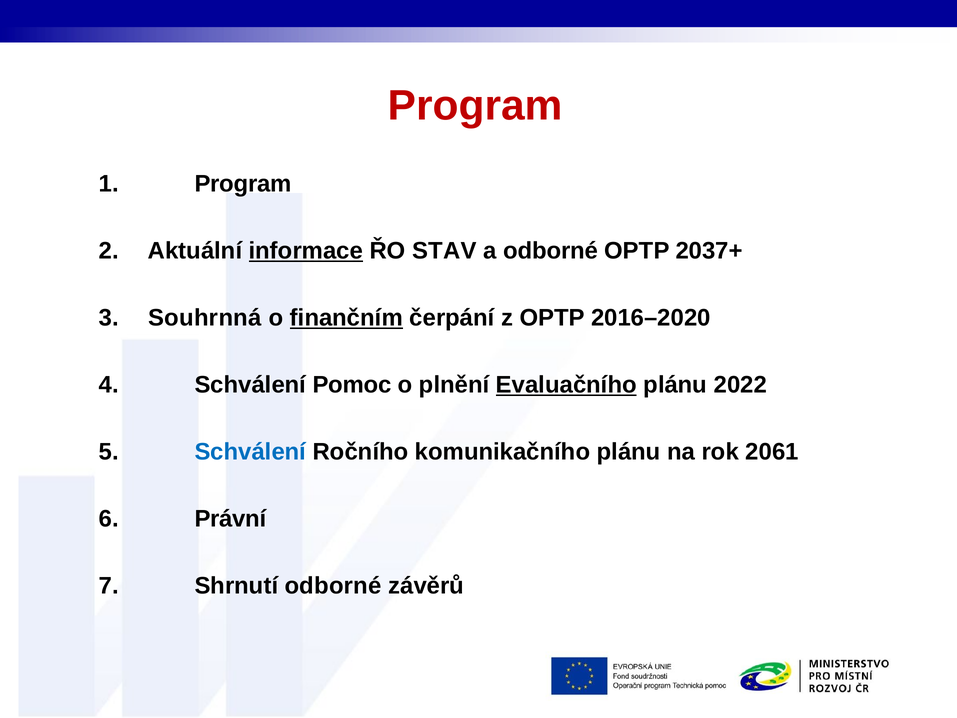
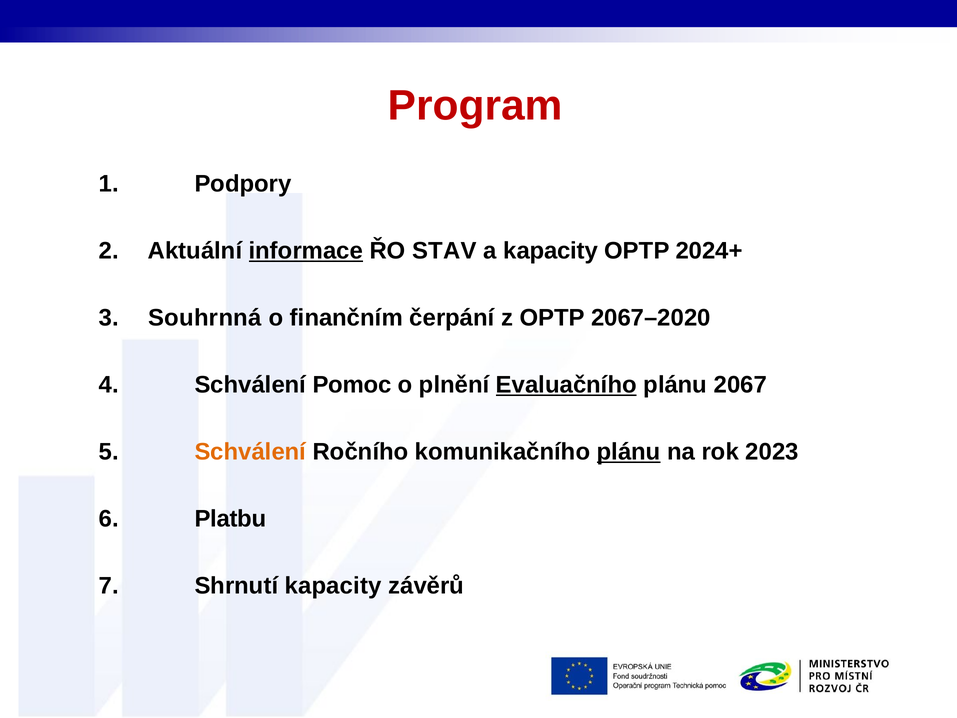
1 Program: Program -> Podpory
a odborné: odborné -> kapacity
2037+: 2037+ -> 2024+
finančním underline: present -> none
2016–2020: 2016–2020 -> 2067–2020
2022: 2022 -> 2067
Schválení at (250, 452) colour: blue -> orange
plánu at (629, 452) underline: none -> present
2061: 2061 -> 2023
Právní: Právní -> Platbu
Shrnutí odborné: odborné -> kapacity
